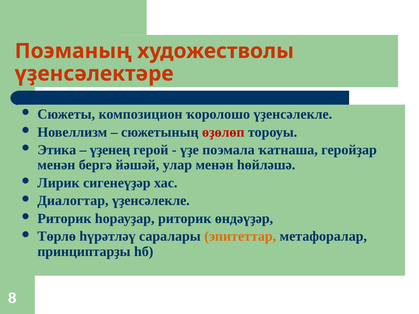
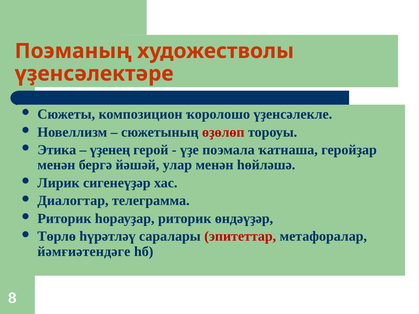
Диалогтар үҙенсәлекле: үҙенсәлекле -> телеграмма
эпитеттар colour: orange -> red
принциптарҙы: принциптарҙы -> йәмғиәтендәге
